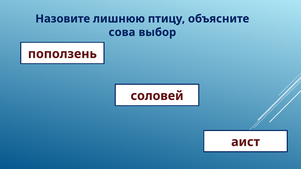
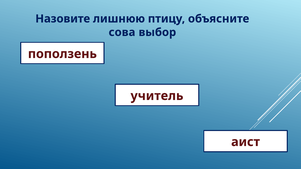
соловей: соловей -> учитель
